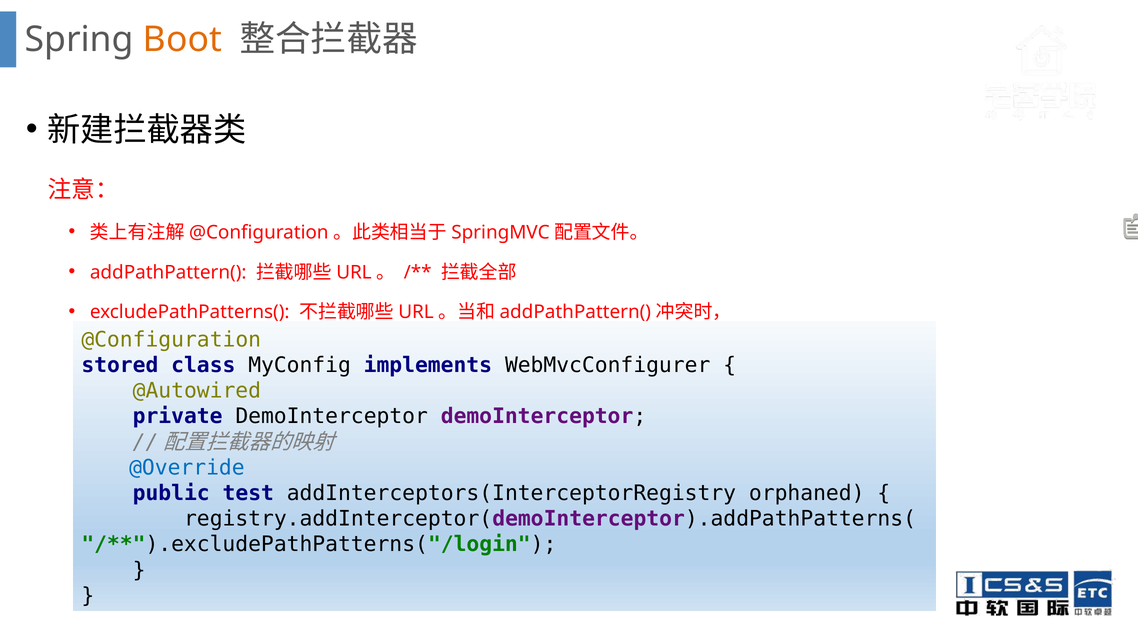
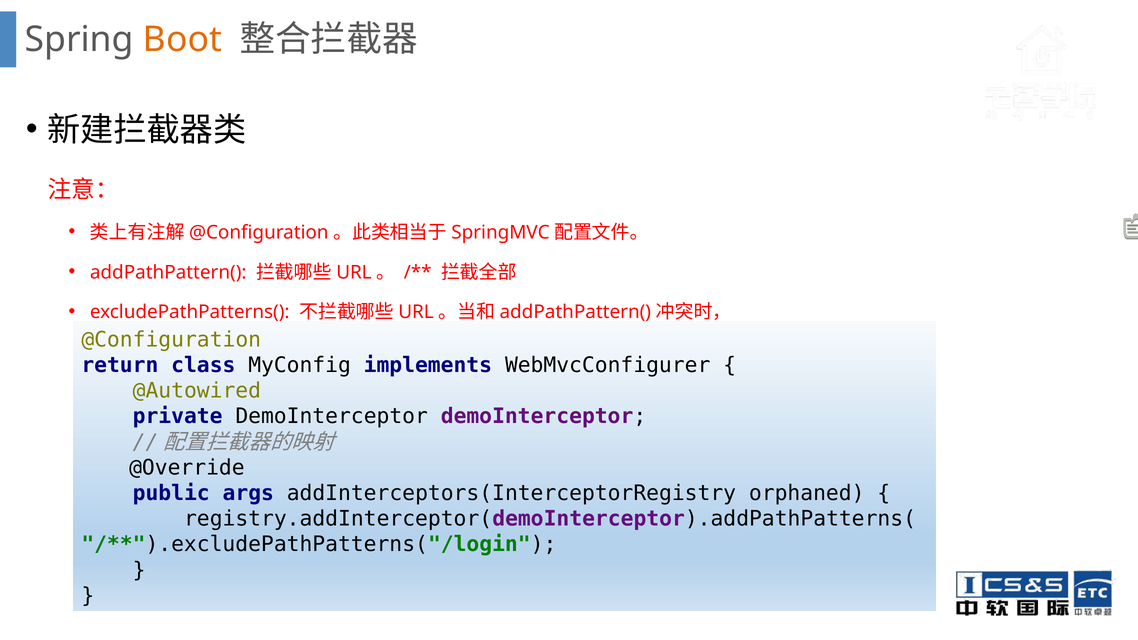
stored: stored -> return
@Override colour: blue -> black
test: test -> args
